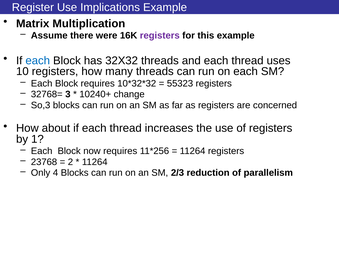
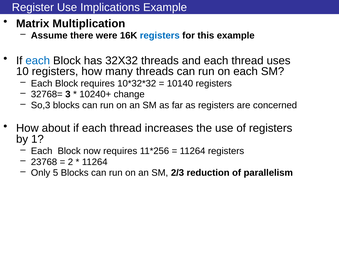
registers at (160, 36) colour: purple -> blue
55323: 55323 -> 10140
4: 4 -> 5
